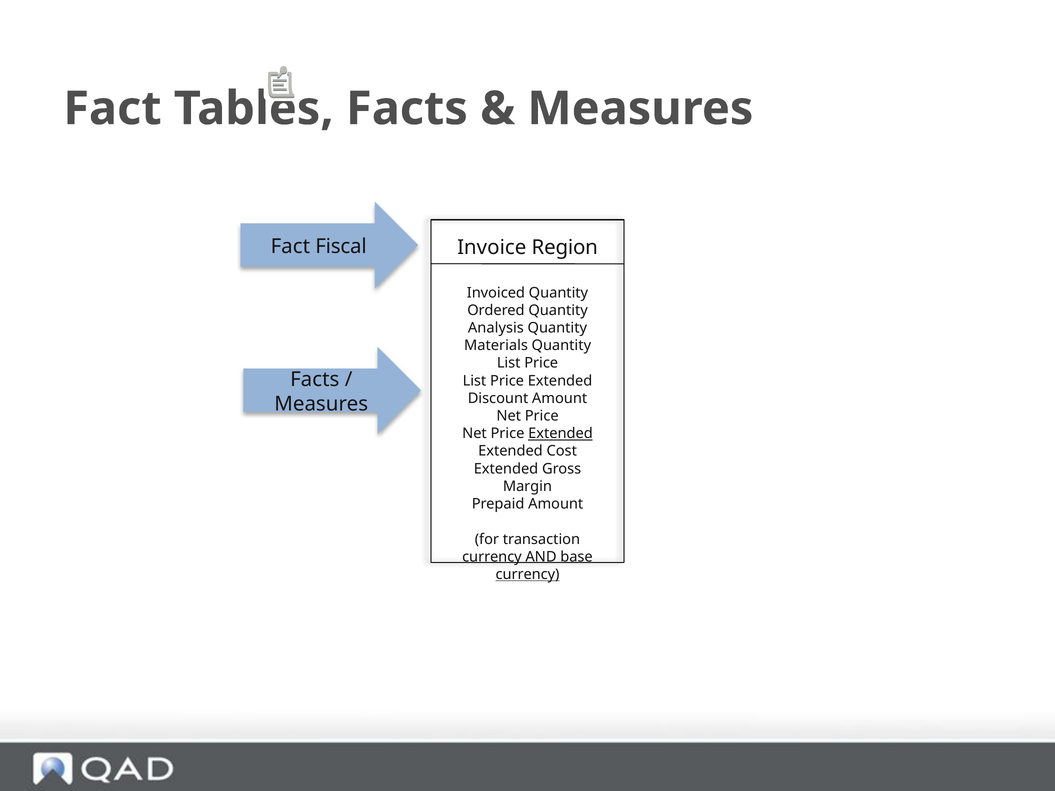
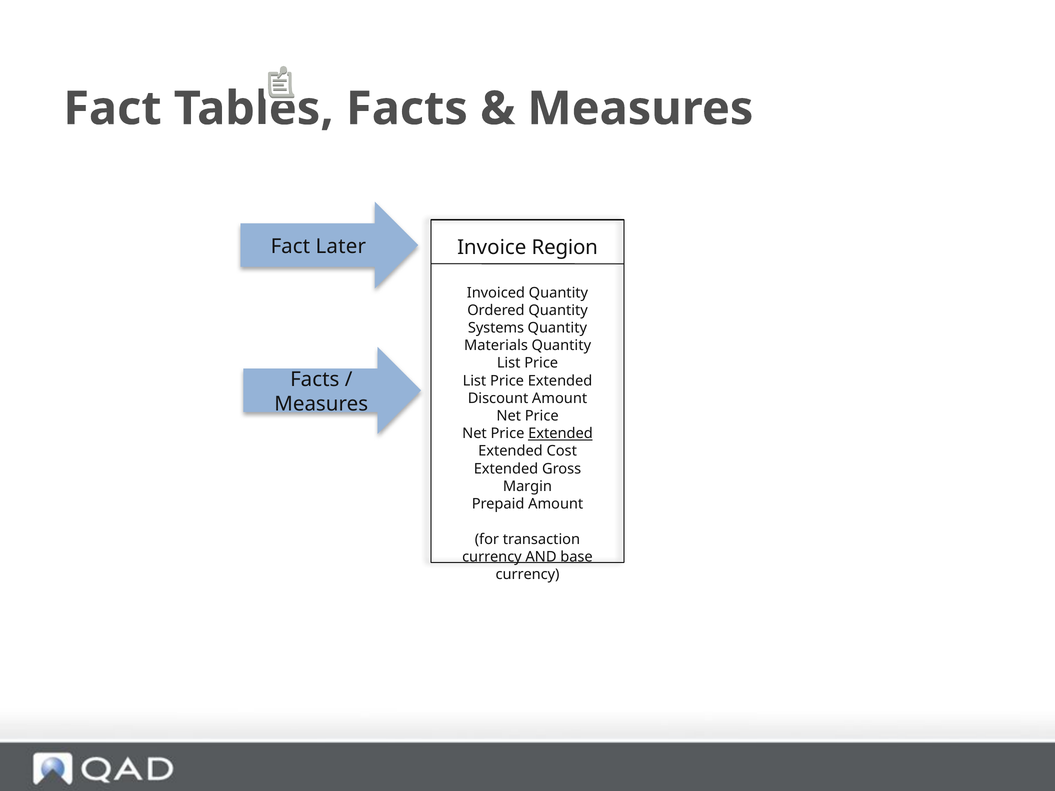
Fiscal: Fiscal -> Later
Analysis: Analysis -> Systems
currency at (528, 575) underline: present -> none
